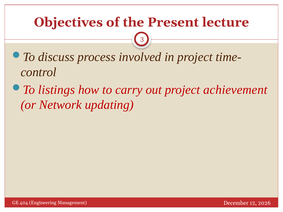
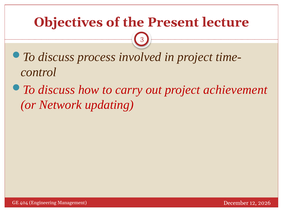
listings at (57, 90): listings -> discuss
